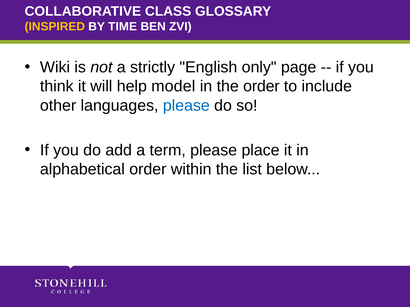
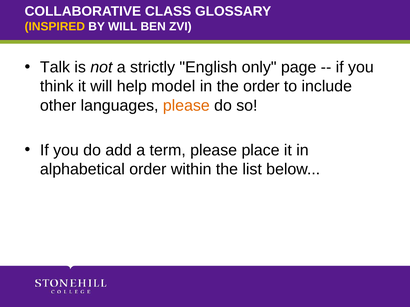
BY TIME: TIME -> WILL
Wiki: Wiki -> Talk
please at (186, 106) colour: blue -> orange
